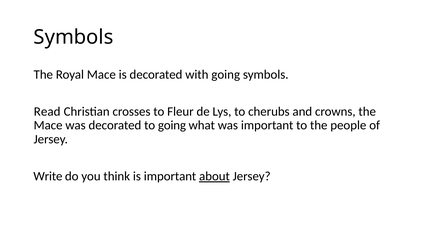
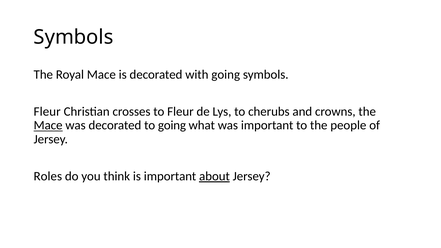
Read at (47, 112): Read -> Fleur
Mace at (48, 125) underline: none -> present
Write: Write -> Roles
